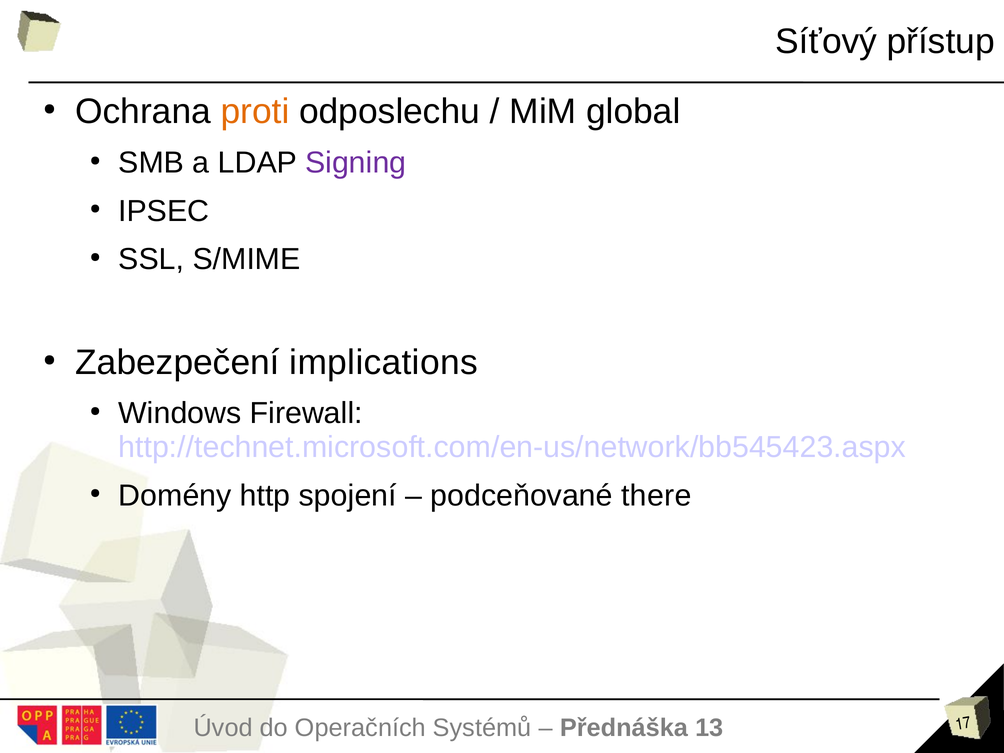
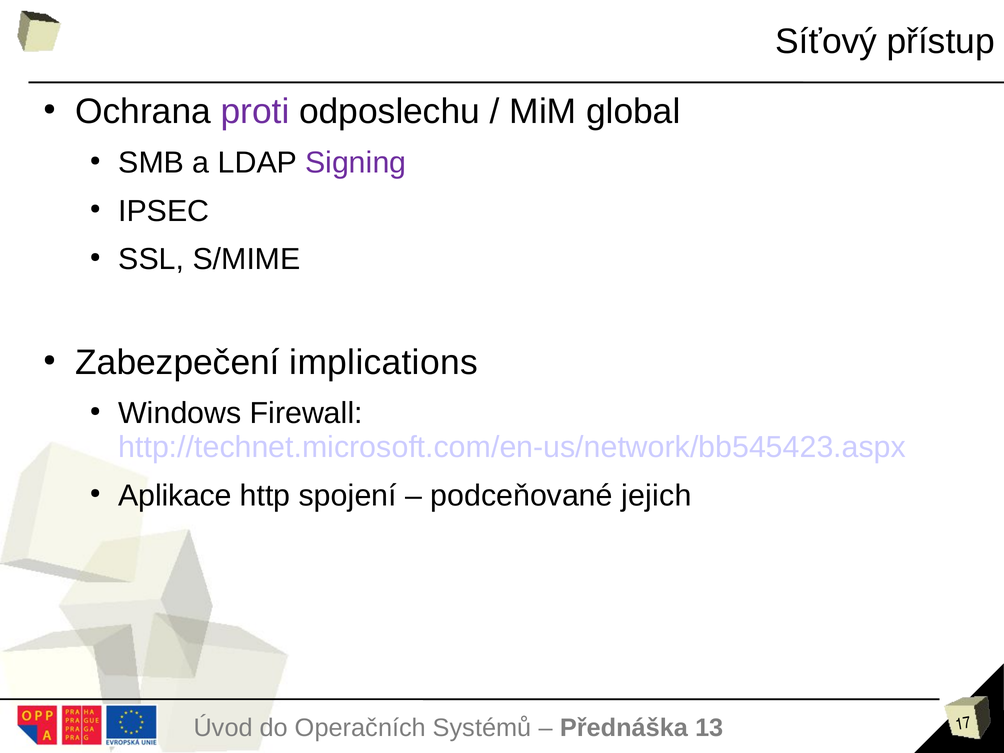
proti colour: orange -> purple
Domény: Domény -> Aplikace
there: there -> jejich
